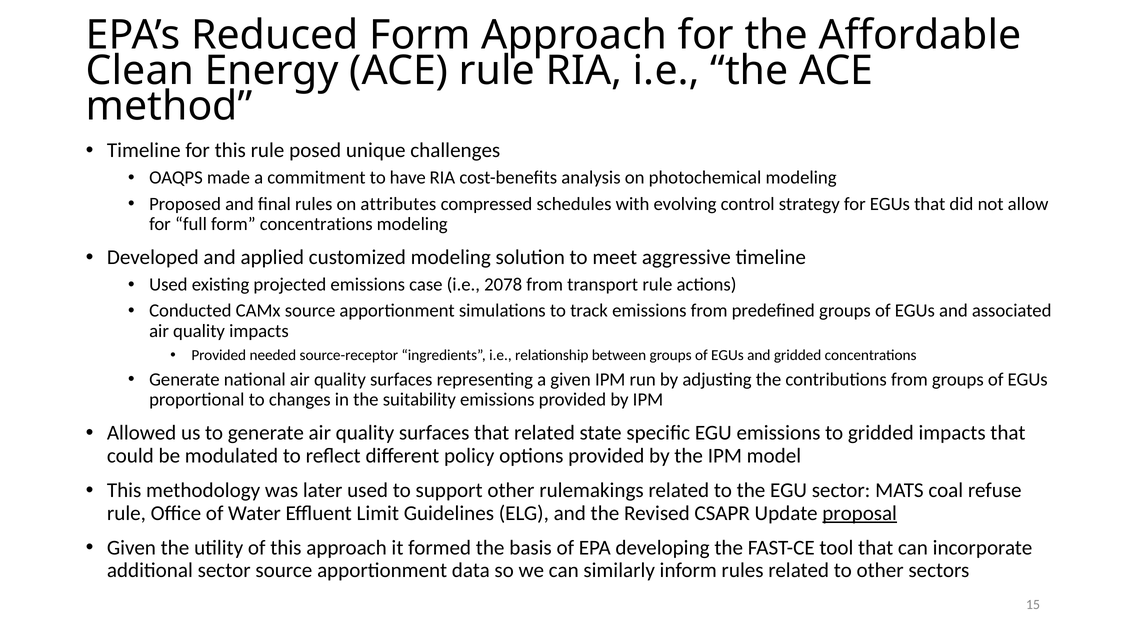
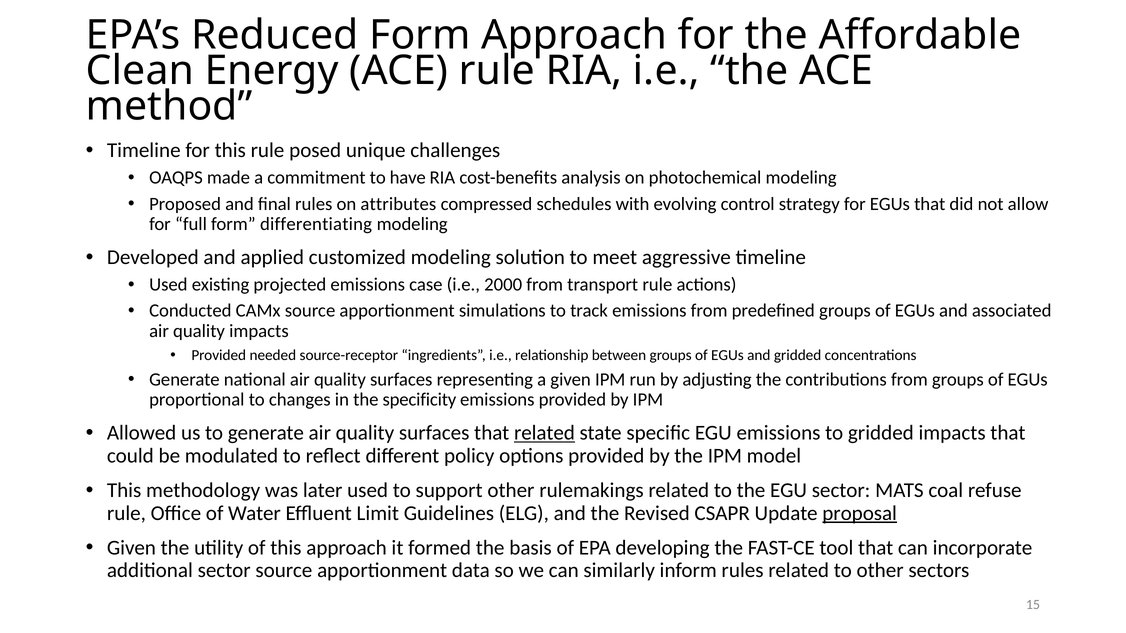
form concentrations: concentrations -> differentiating
2078: 2078 -> 2000
suitability: suitability -> specificity
related at (544, 433) underline: none -> present
